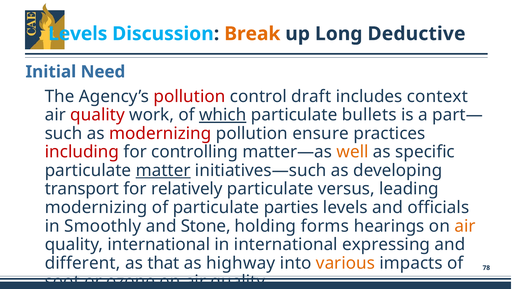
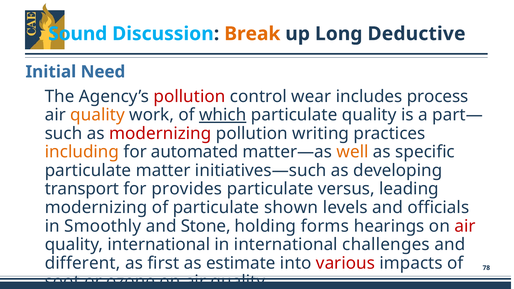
Levels at (78, 34): Levels -> Sound
draft: draft -> wear
context: context -> process
quality at (98, 115) colour: red -> orange
particulate bullets: bullets -> quality
ensure: ensure -> writing
including colour: red -> orange
controlling: controlling -> automated
matter underline: present -> none
relatively: relatively -> provides
parties: parties -> shown
air at (465, 226) colour: orange -> red
expressing: expressing -> challenges
that: that -> first
highway: highway -> estimate
various colour: orange -> red
